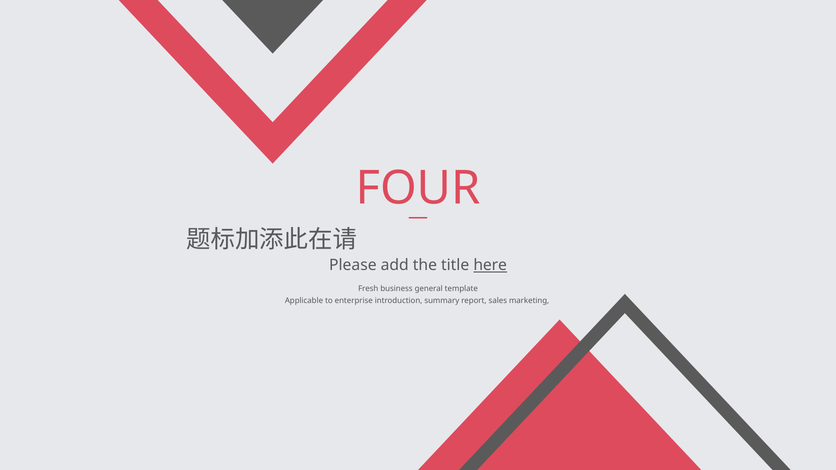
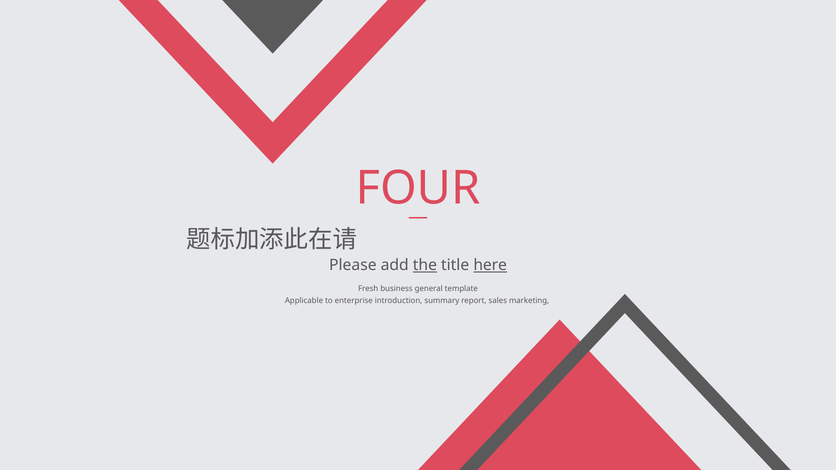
the underline: none -> present
